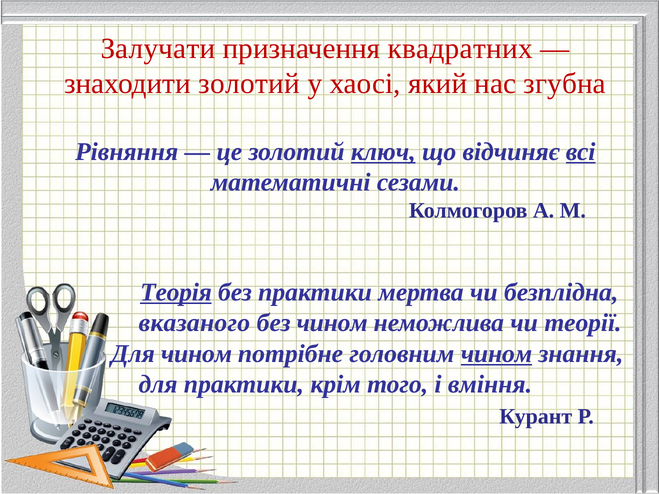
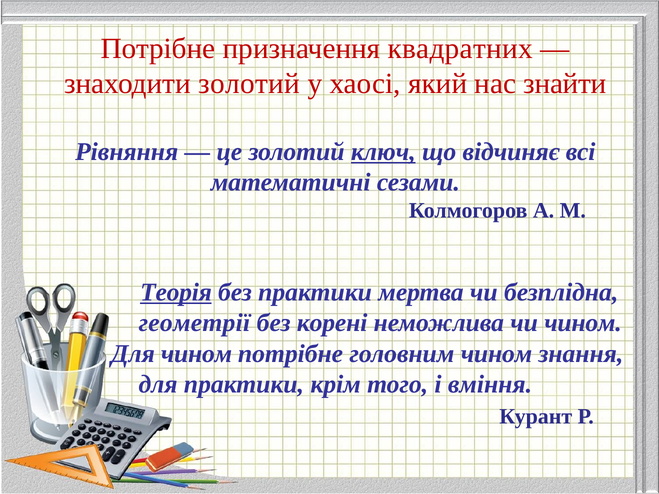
Залучати at (158, 49): Залучати -> Потрібне
згубна: згубна -> знайти
всі underline: present -> none
вказаного: вказаного -> геометрії
без чином: чином -> корені
чи теорії: теорії -> чином
чином at (496, 354) underline: present -> none
